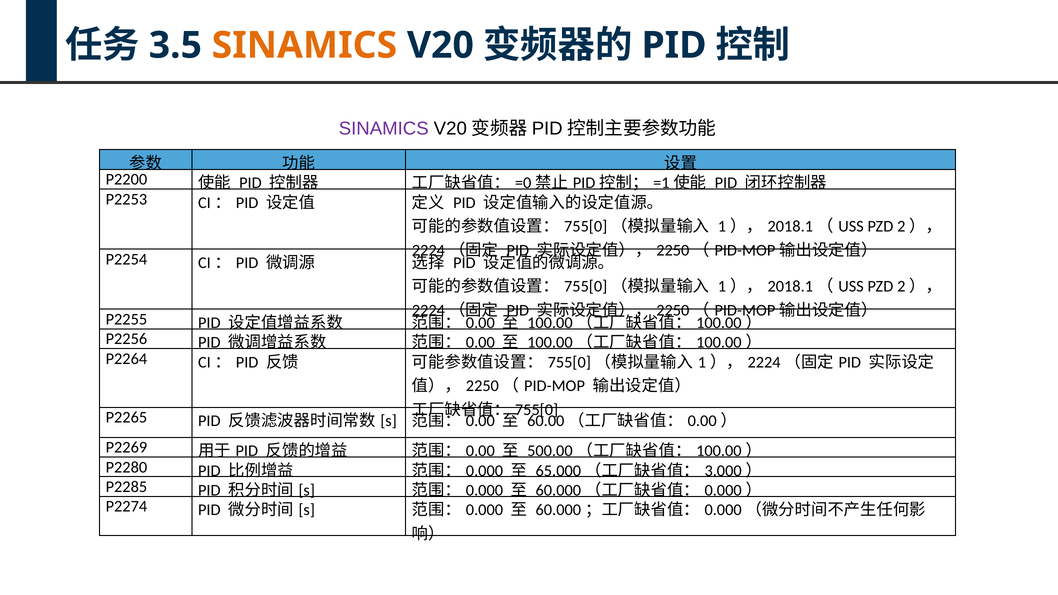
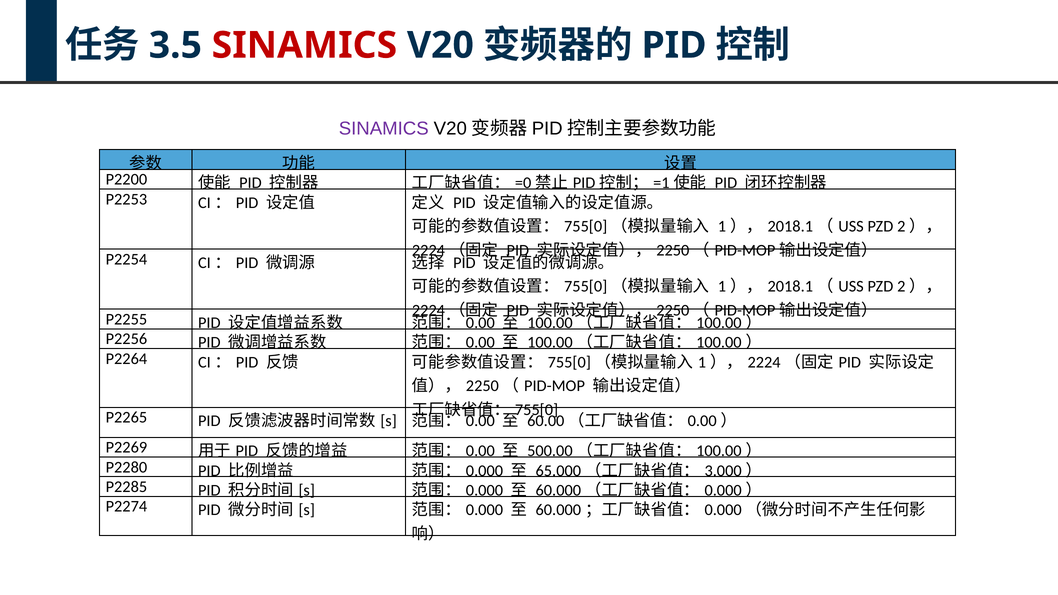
SINAMICS at (304, 45) colour: orange -> red
